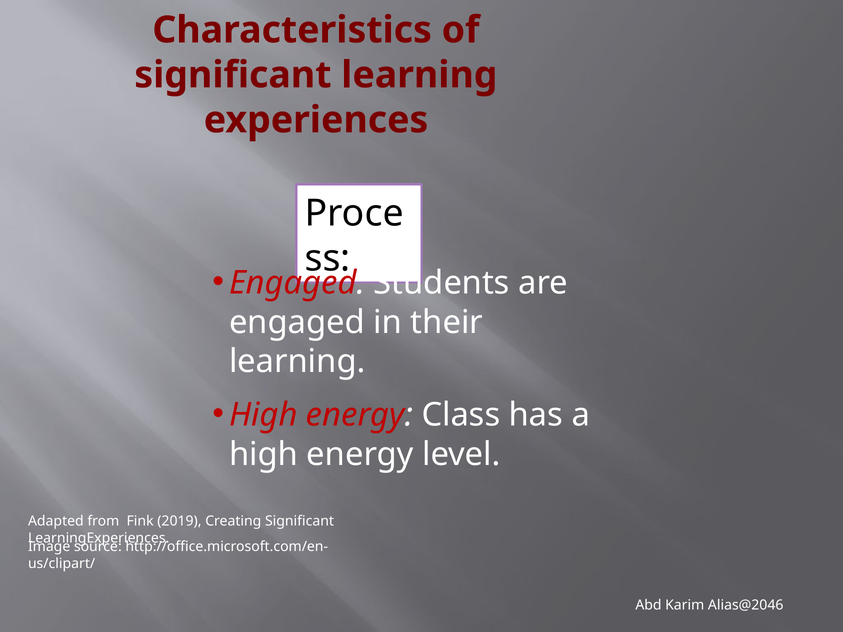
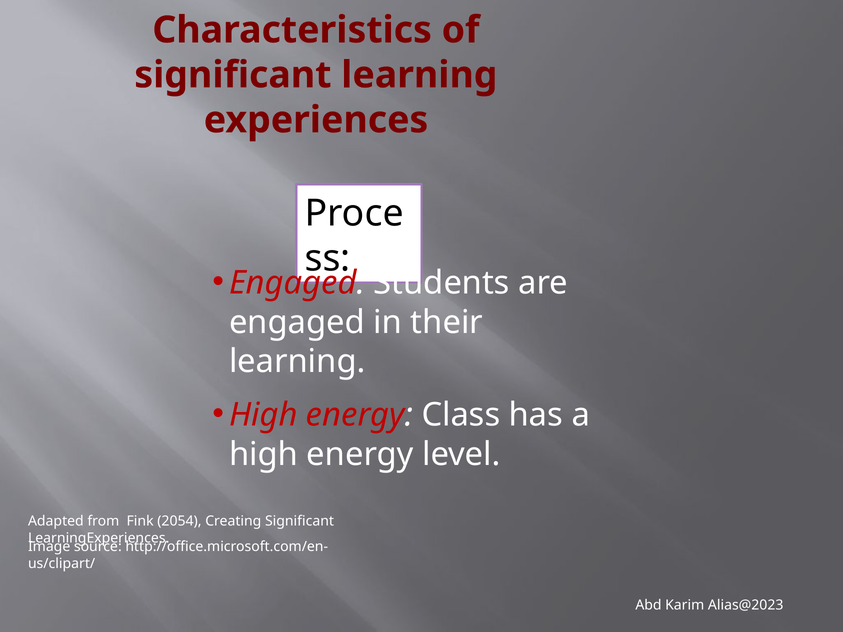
2019: 2019 -> 2054
Alias@2046: Alias@2046 -> Alias@2023
